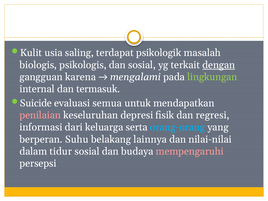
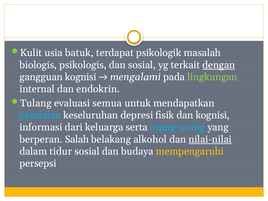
saling: saling -> batuk
gangguan karena: karena -> kognisi
termasuk: termasuk -> endokrin
Suicide: Suicide -> Tulang
penilaian colour: pink -> light blue
dan regresi: regresi -> kognisi
Suhu: Suhu -> Salah
lainnya: lainnya -> alkohol
nilai-nilai underline: none -> present
mempengaruhi colour: pink -> yellow
